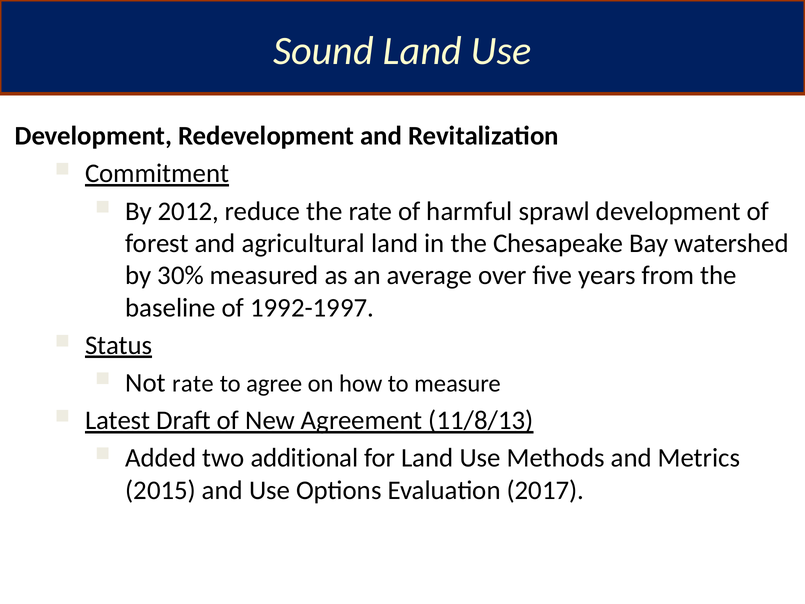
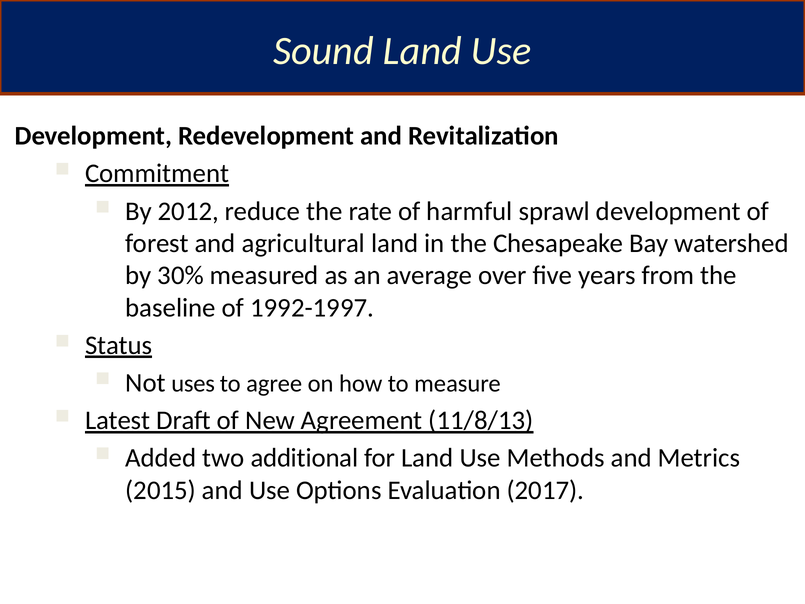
Not rate: rate -> uses
